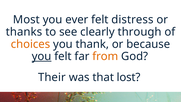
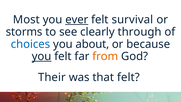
ever underline: none -> present
distress: distress -> survival
thanks: thanks -> storms
choices colour: orange -> blue
thank: thank -> about
that lost: lost -> felt
